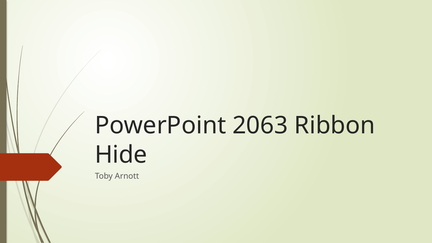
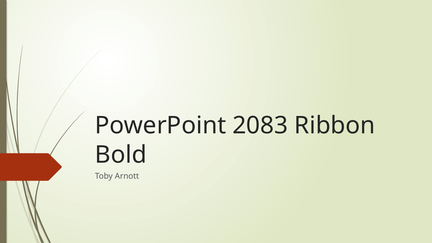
2063: 2063 -> 2083
Hide: Hide -> Bold
